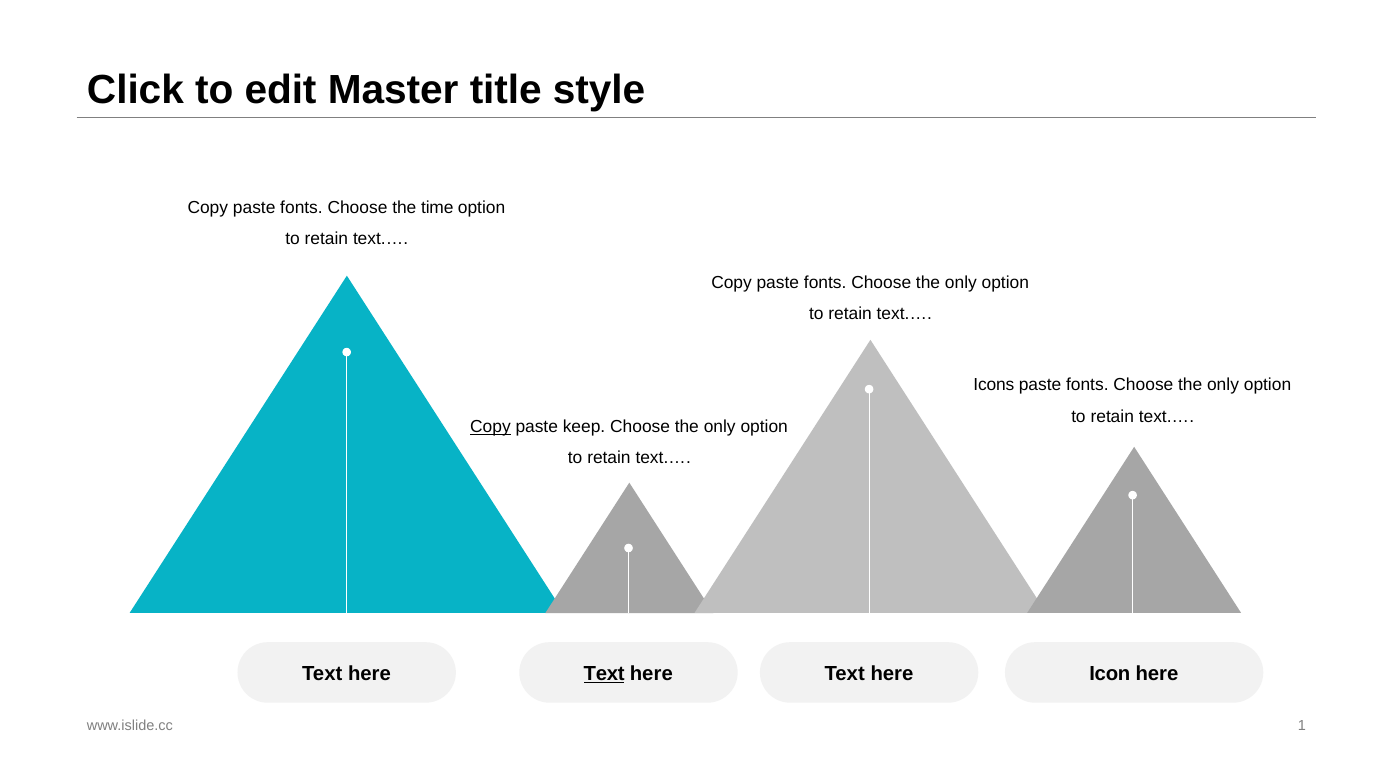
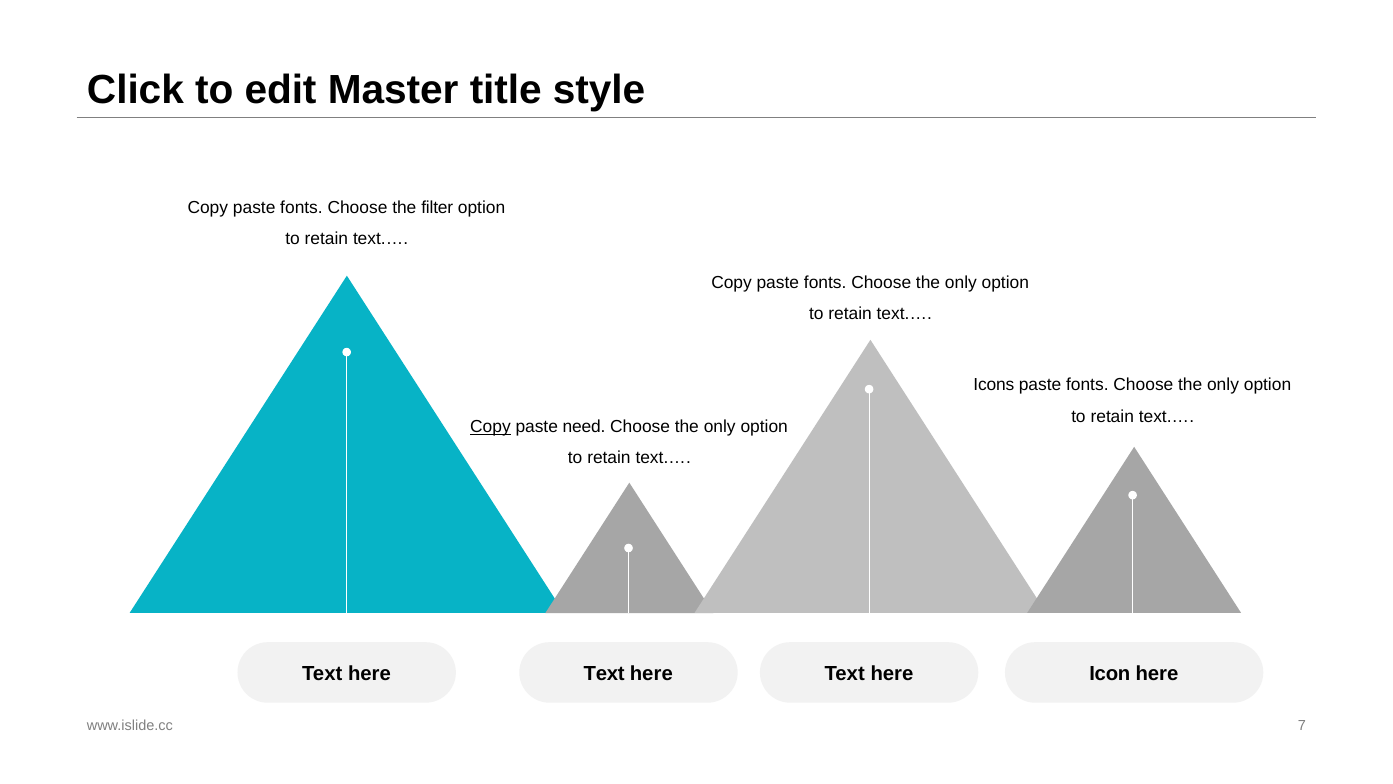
time: time -> filter
keep: keep -> need
Text at (604, 673) underline: present -> none
1: 1 -> 7
